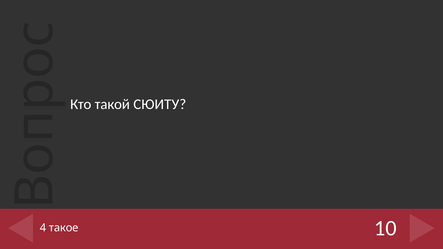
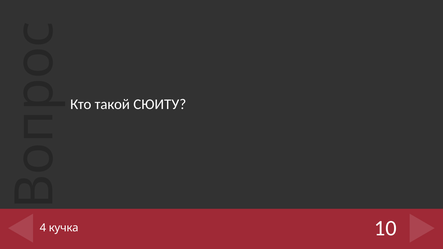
такое: такое -> кучка
